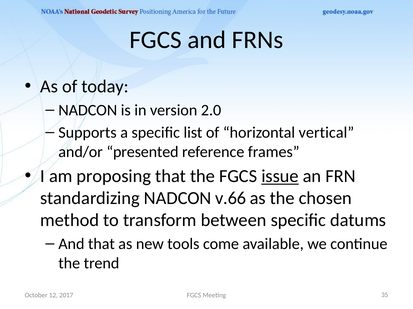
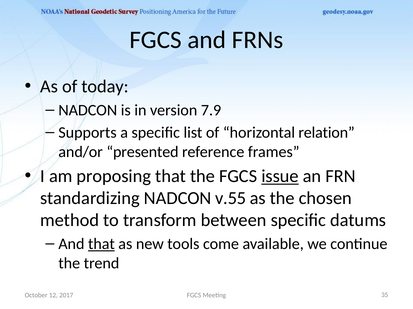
2.0: 2.0 -> 7.9
vertical: vertical -> relation
v.66: v.66 -> v.55
that at (101, 244) underline: none -> present
